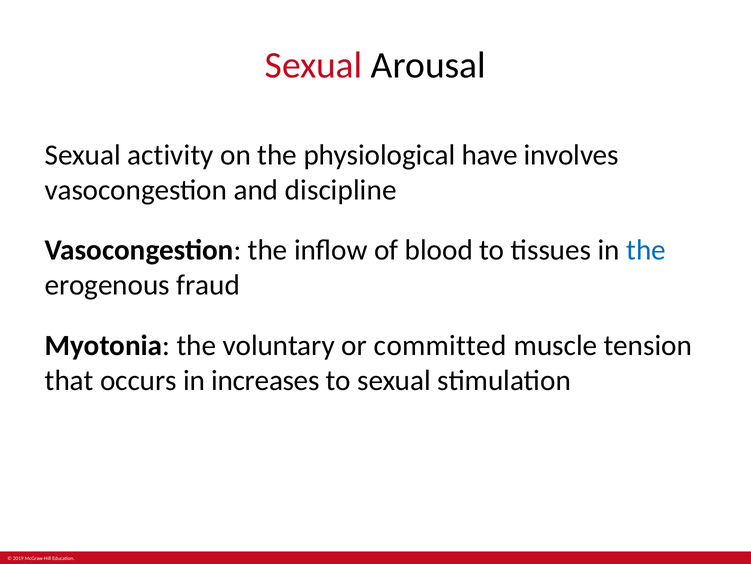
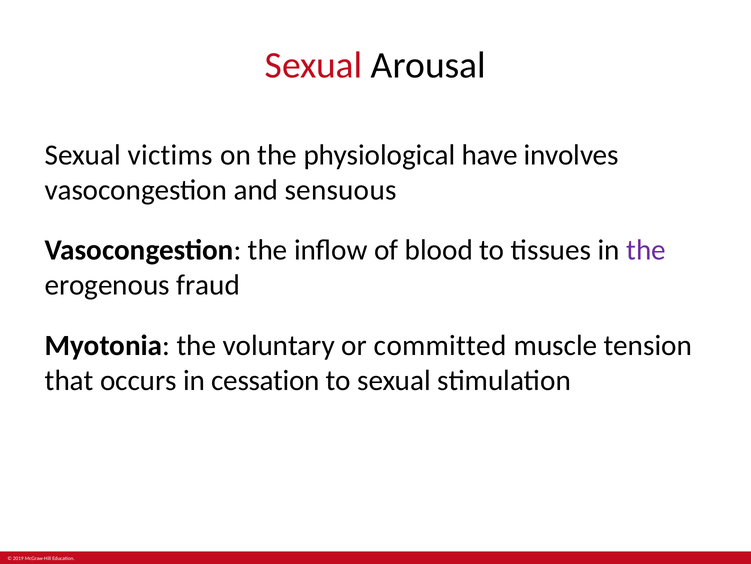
activity: activity -> victims
discipline: discipline -> sensuous
the at (646, 250) colour: blue -> purple
increases: increases -> cessation
